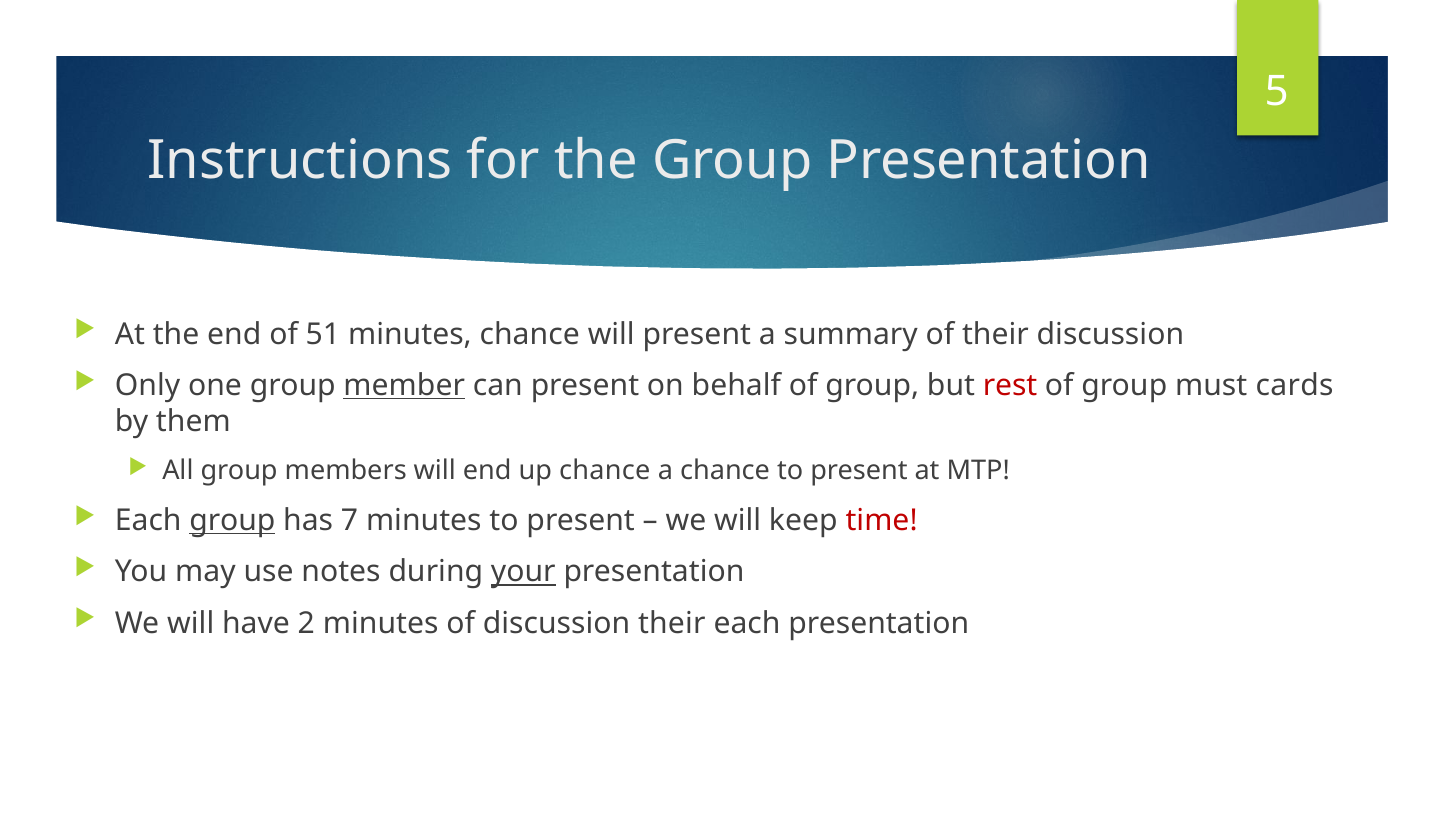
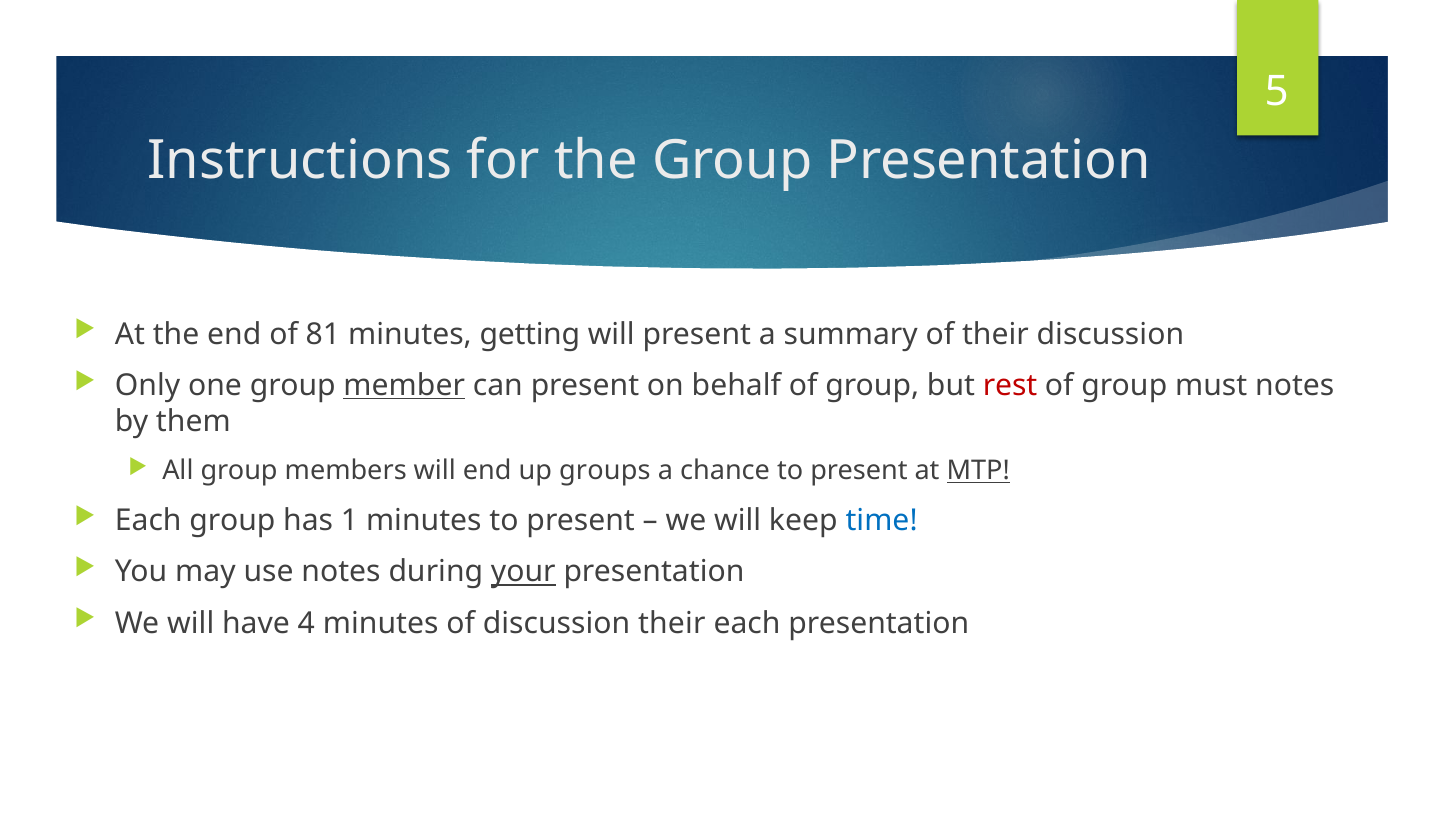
51: 51 -> 81
minutes chance: chance -> getting
must cards: cards -> notes
up chance: chance -> groups
MTP underline: none -> present
group at (232, 520) underline: present -> none
7: 7 -> 1
time colour: red -> blue
2: 2 -> 4
